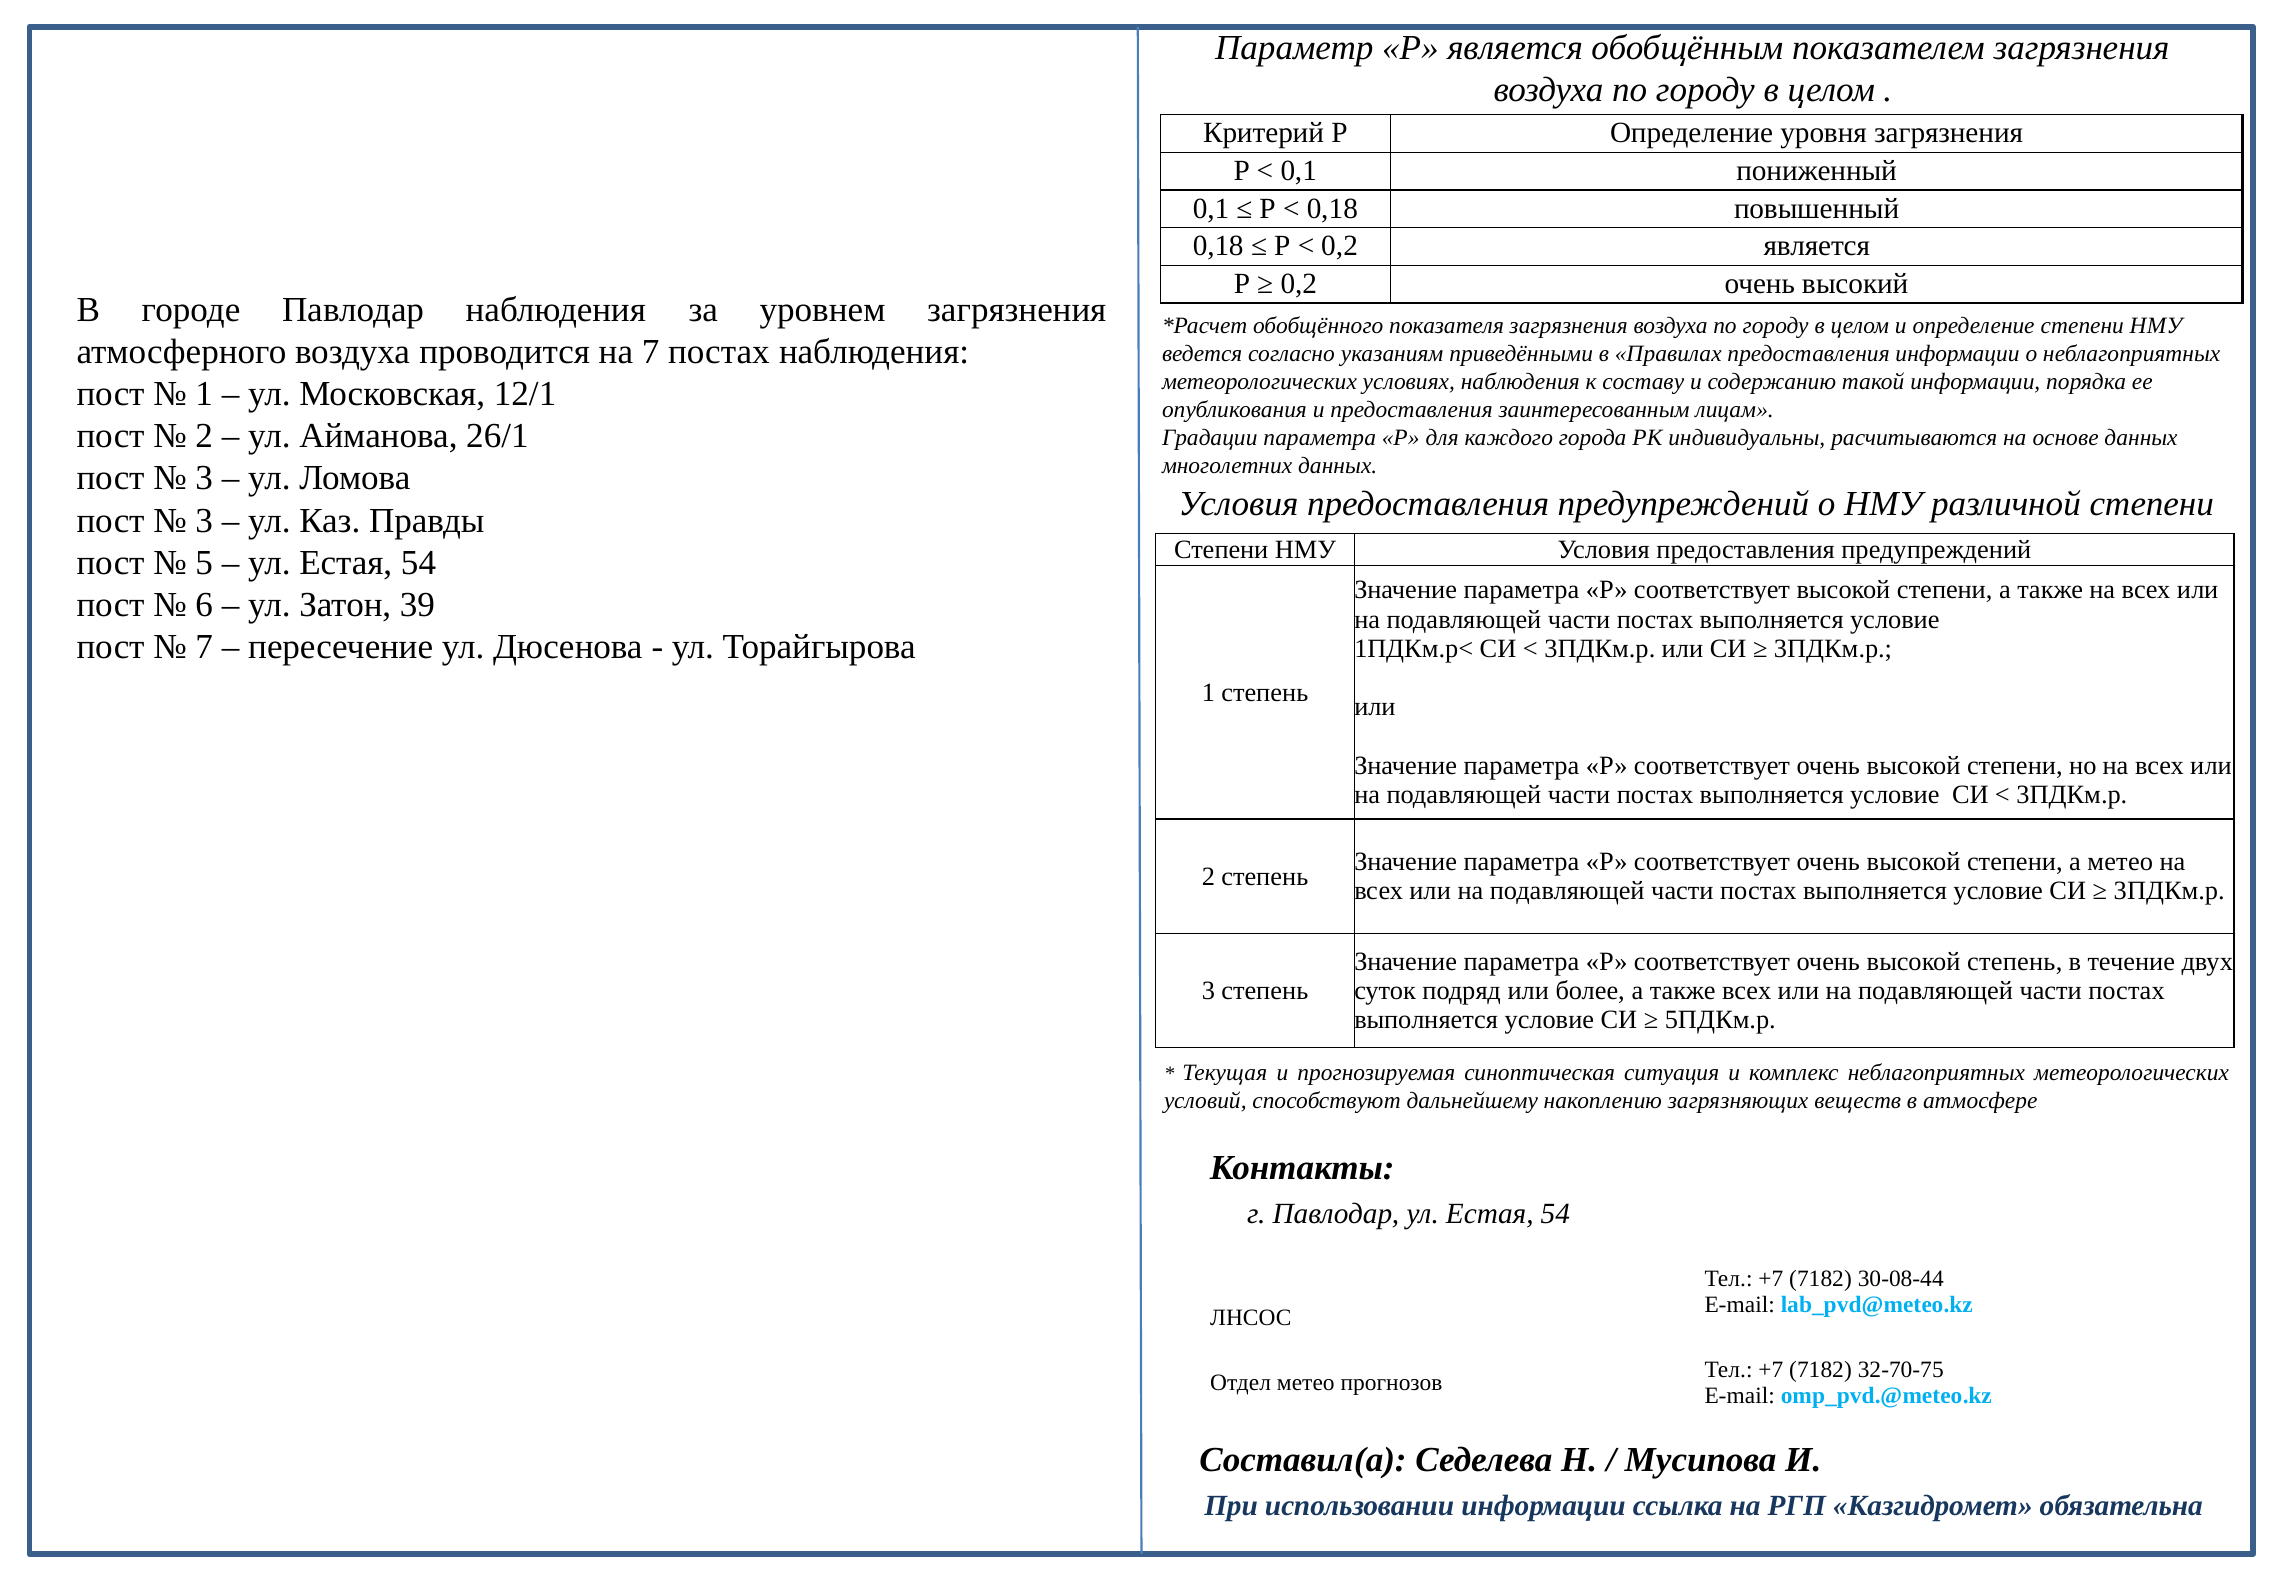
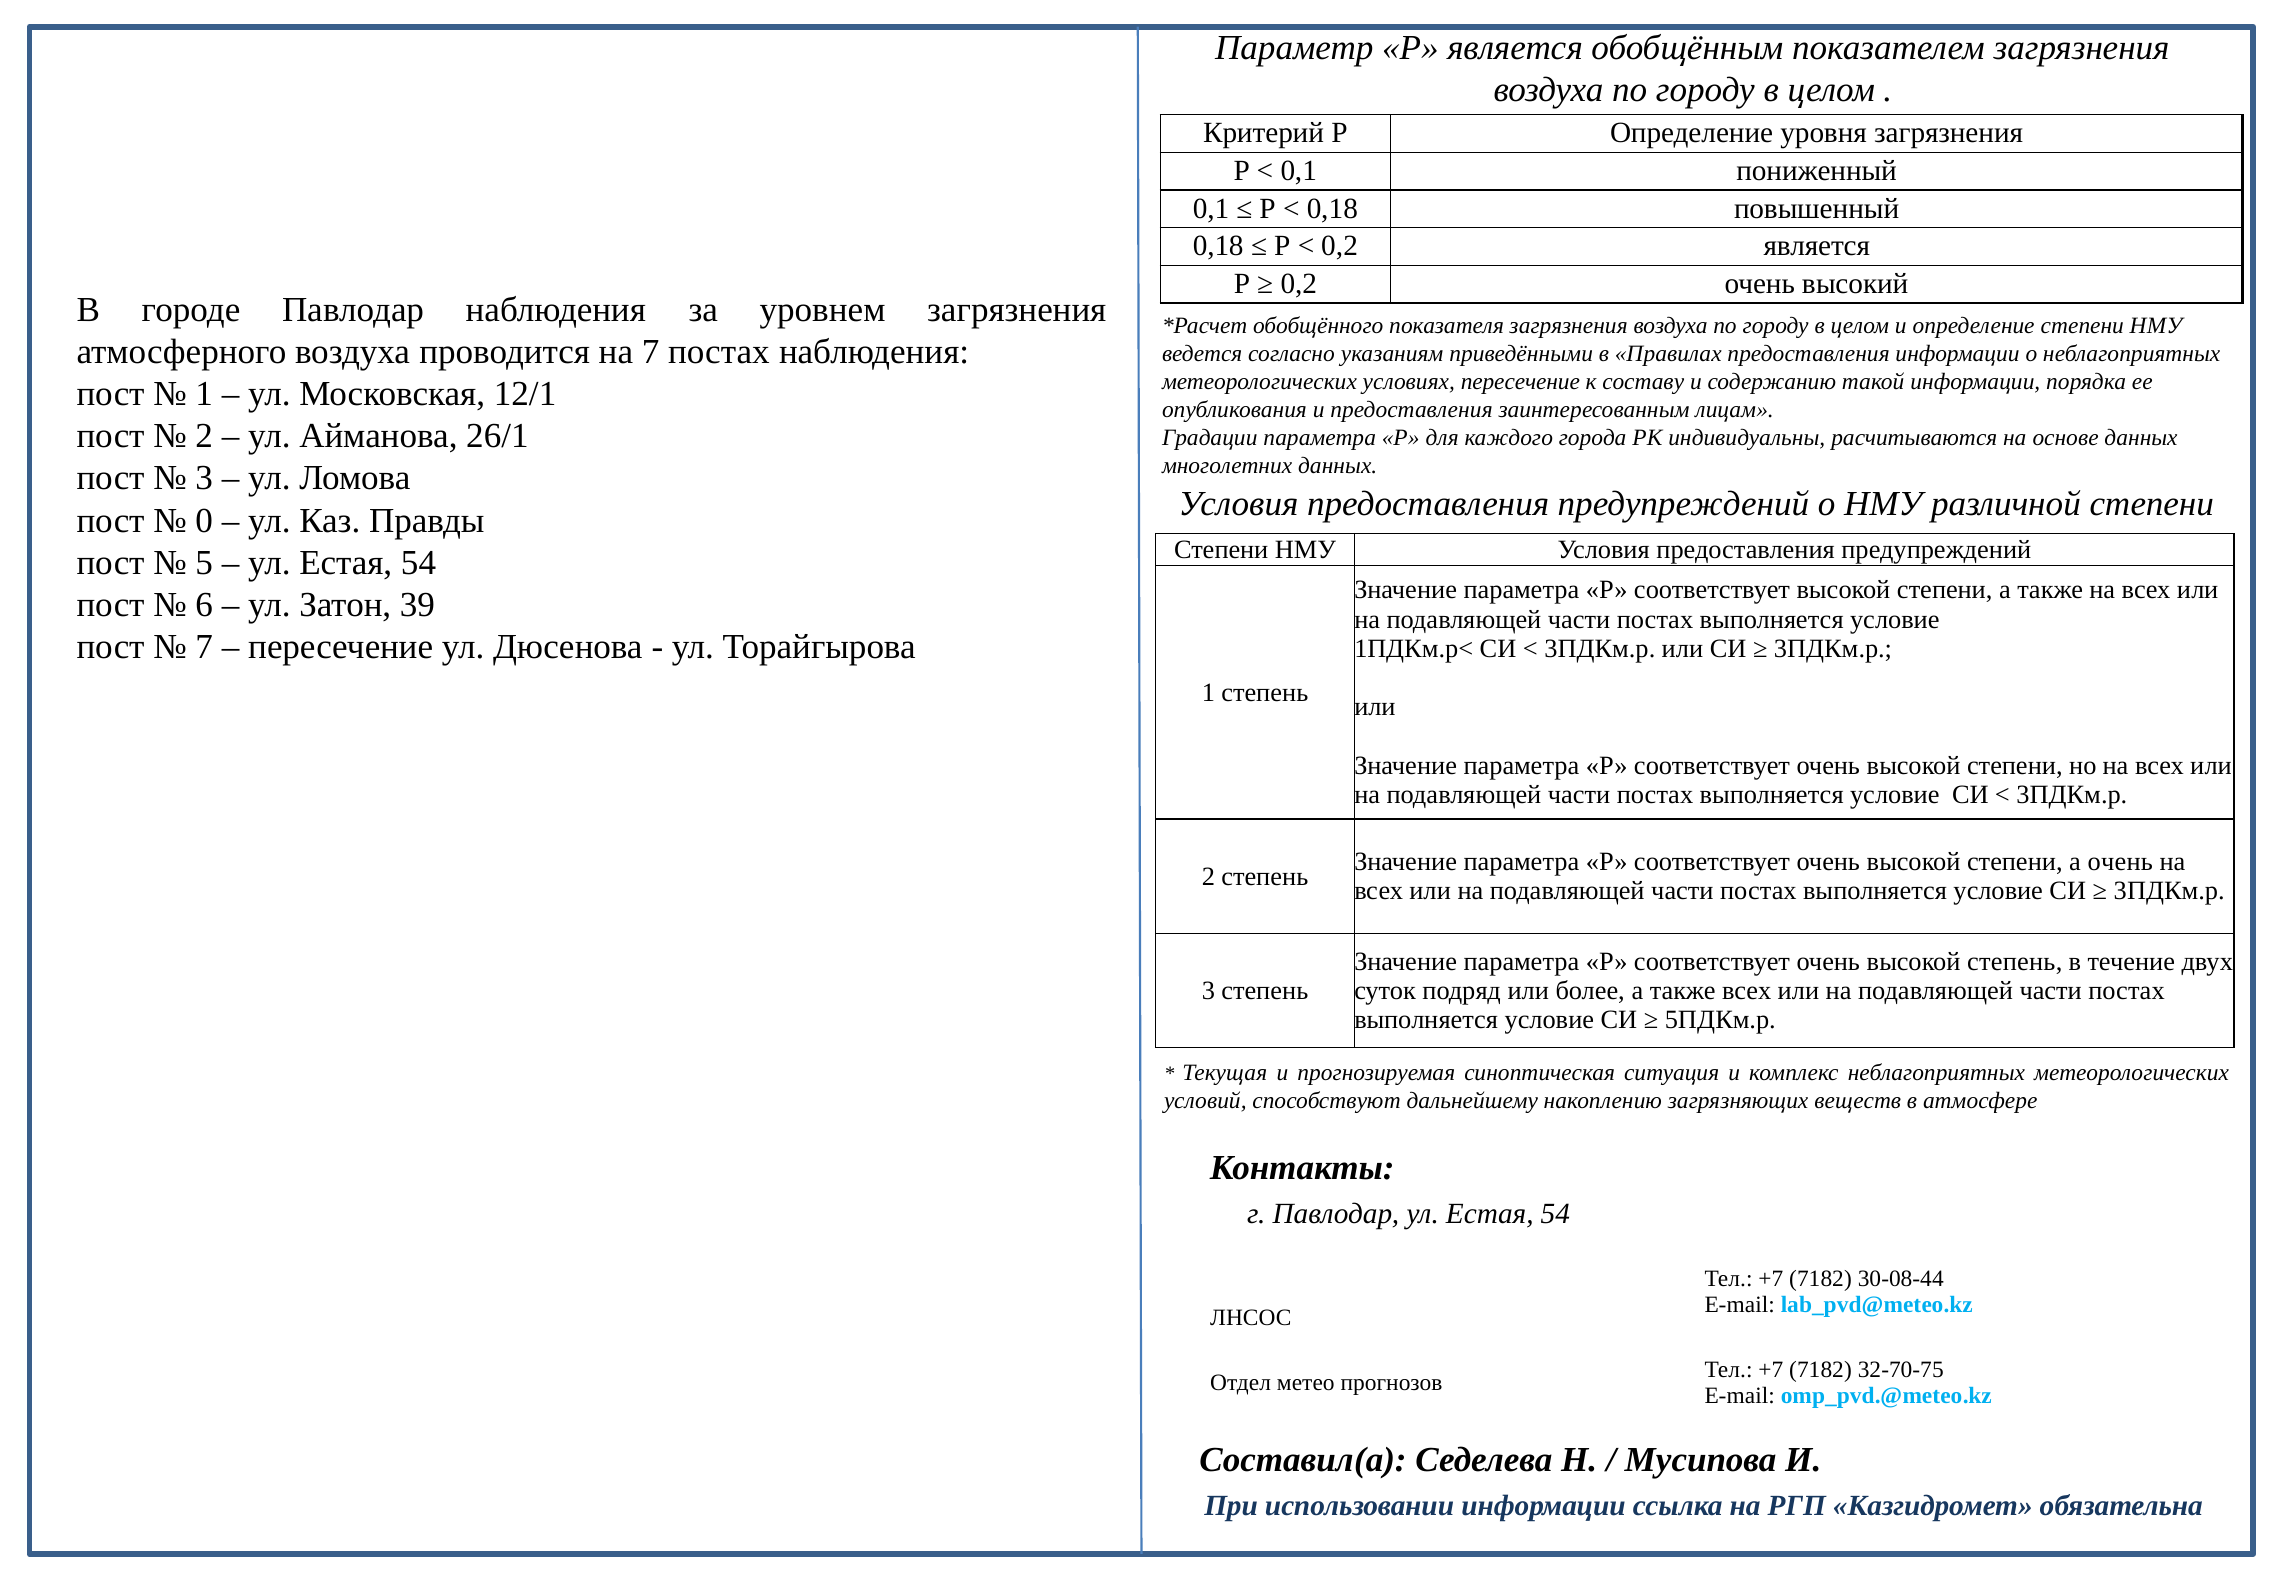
условиях наблюдения: наблюдения -> пересечение
3 at (204, 520): 3 -> 0
а метео: метео -> очень
